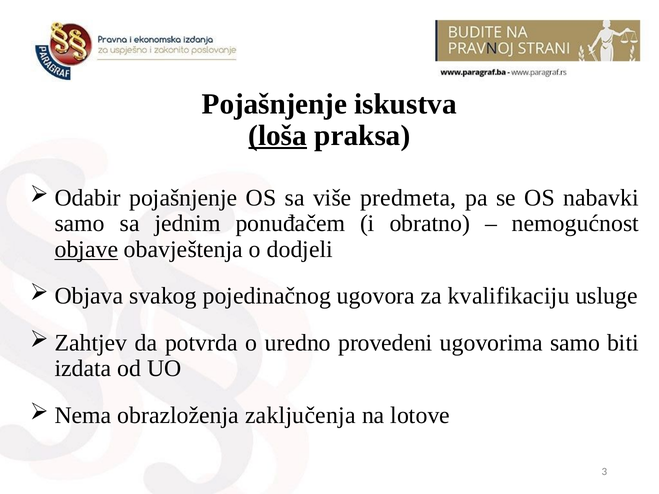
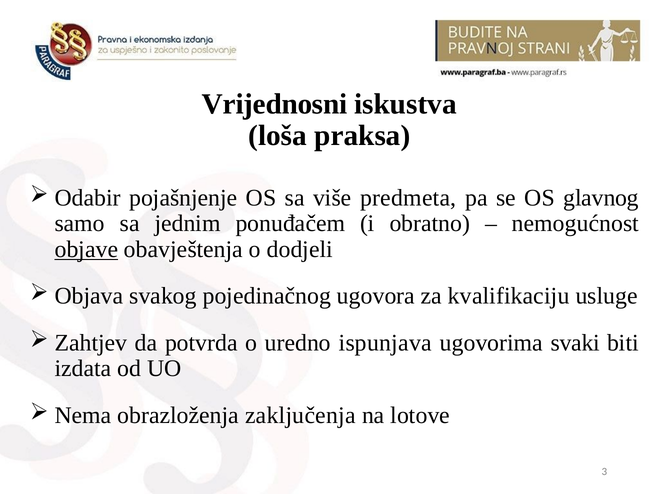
Pojašnjenje at (274, 104): Pojašnjenje -> Vrijednosni
loša underline: present -> none
nabavki: nabavki -> glavnog
provedeni: provedeni -> ispunjava
ugovorima samo: samo -> svaki
